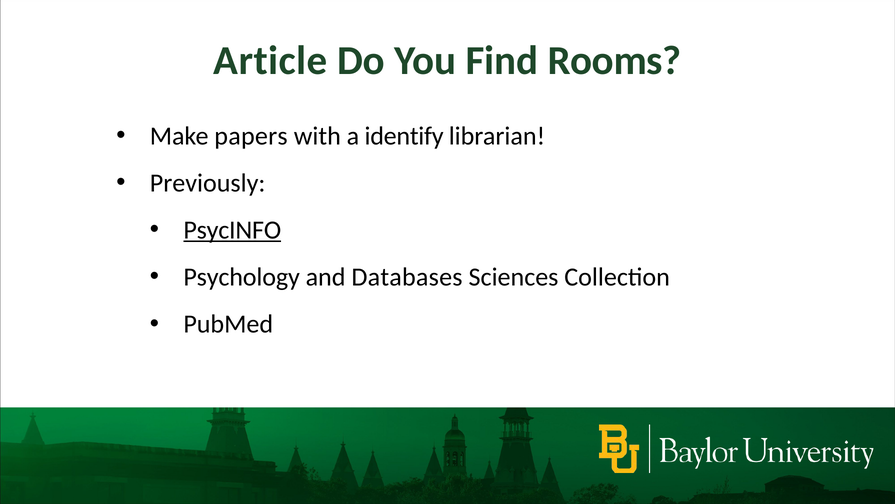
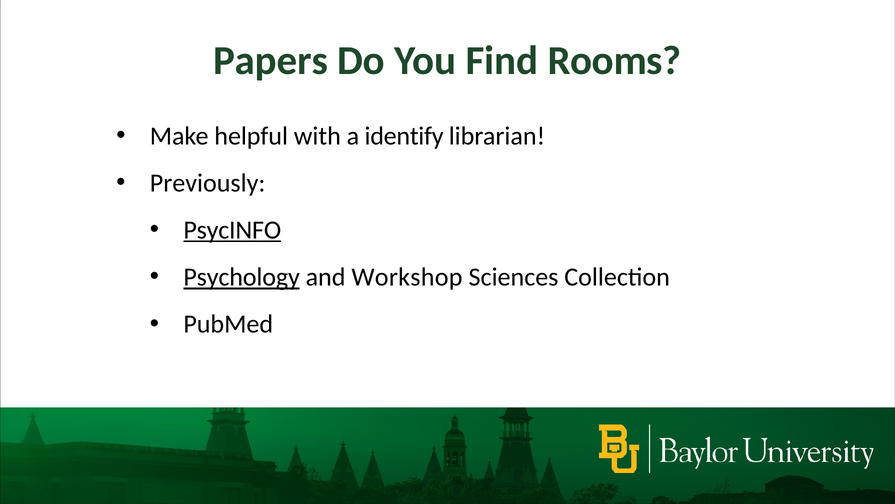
Article: Article -> Papers
papers: papers -> helpful
Psychology underline: none -> present
Databases: Databases -> Workshop
